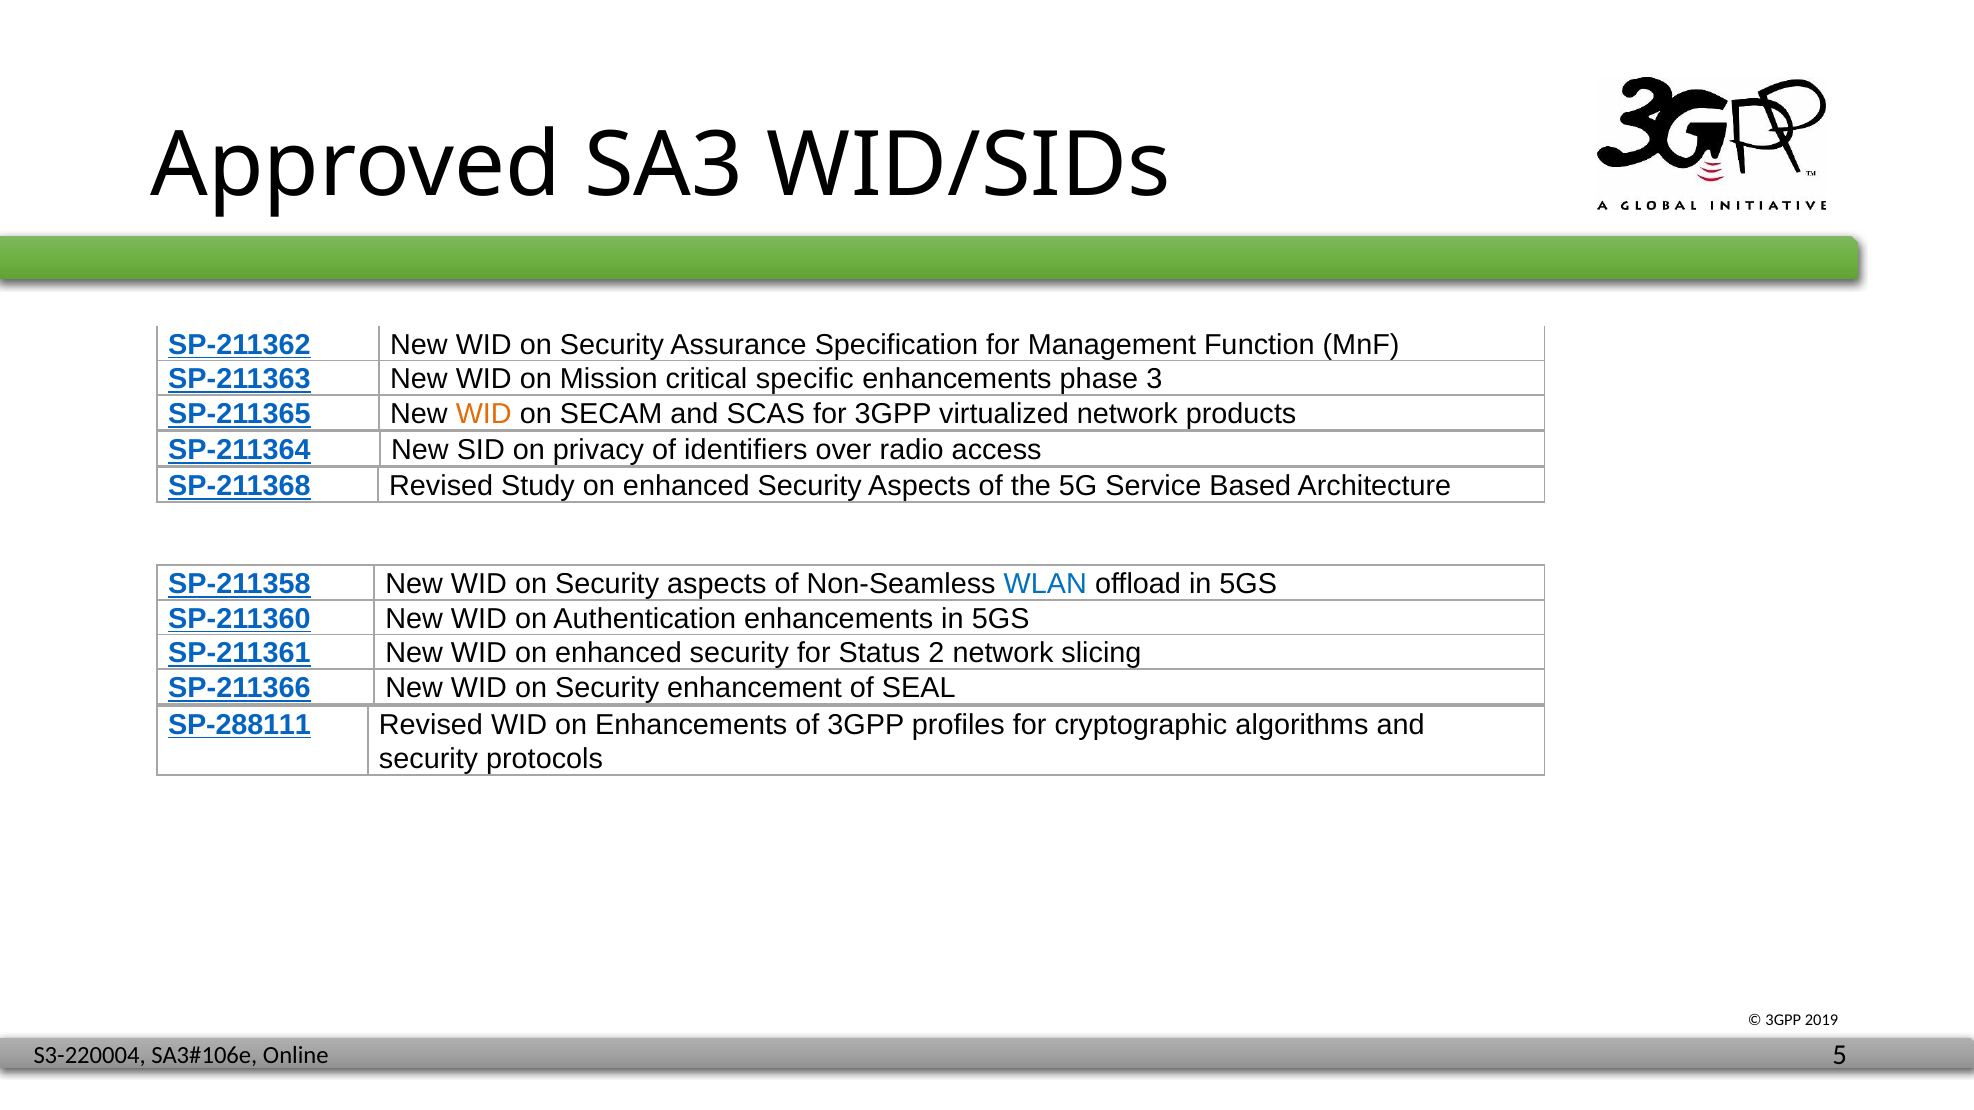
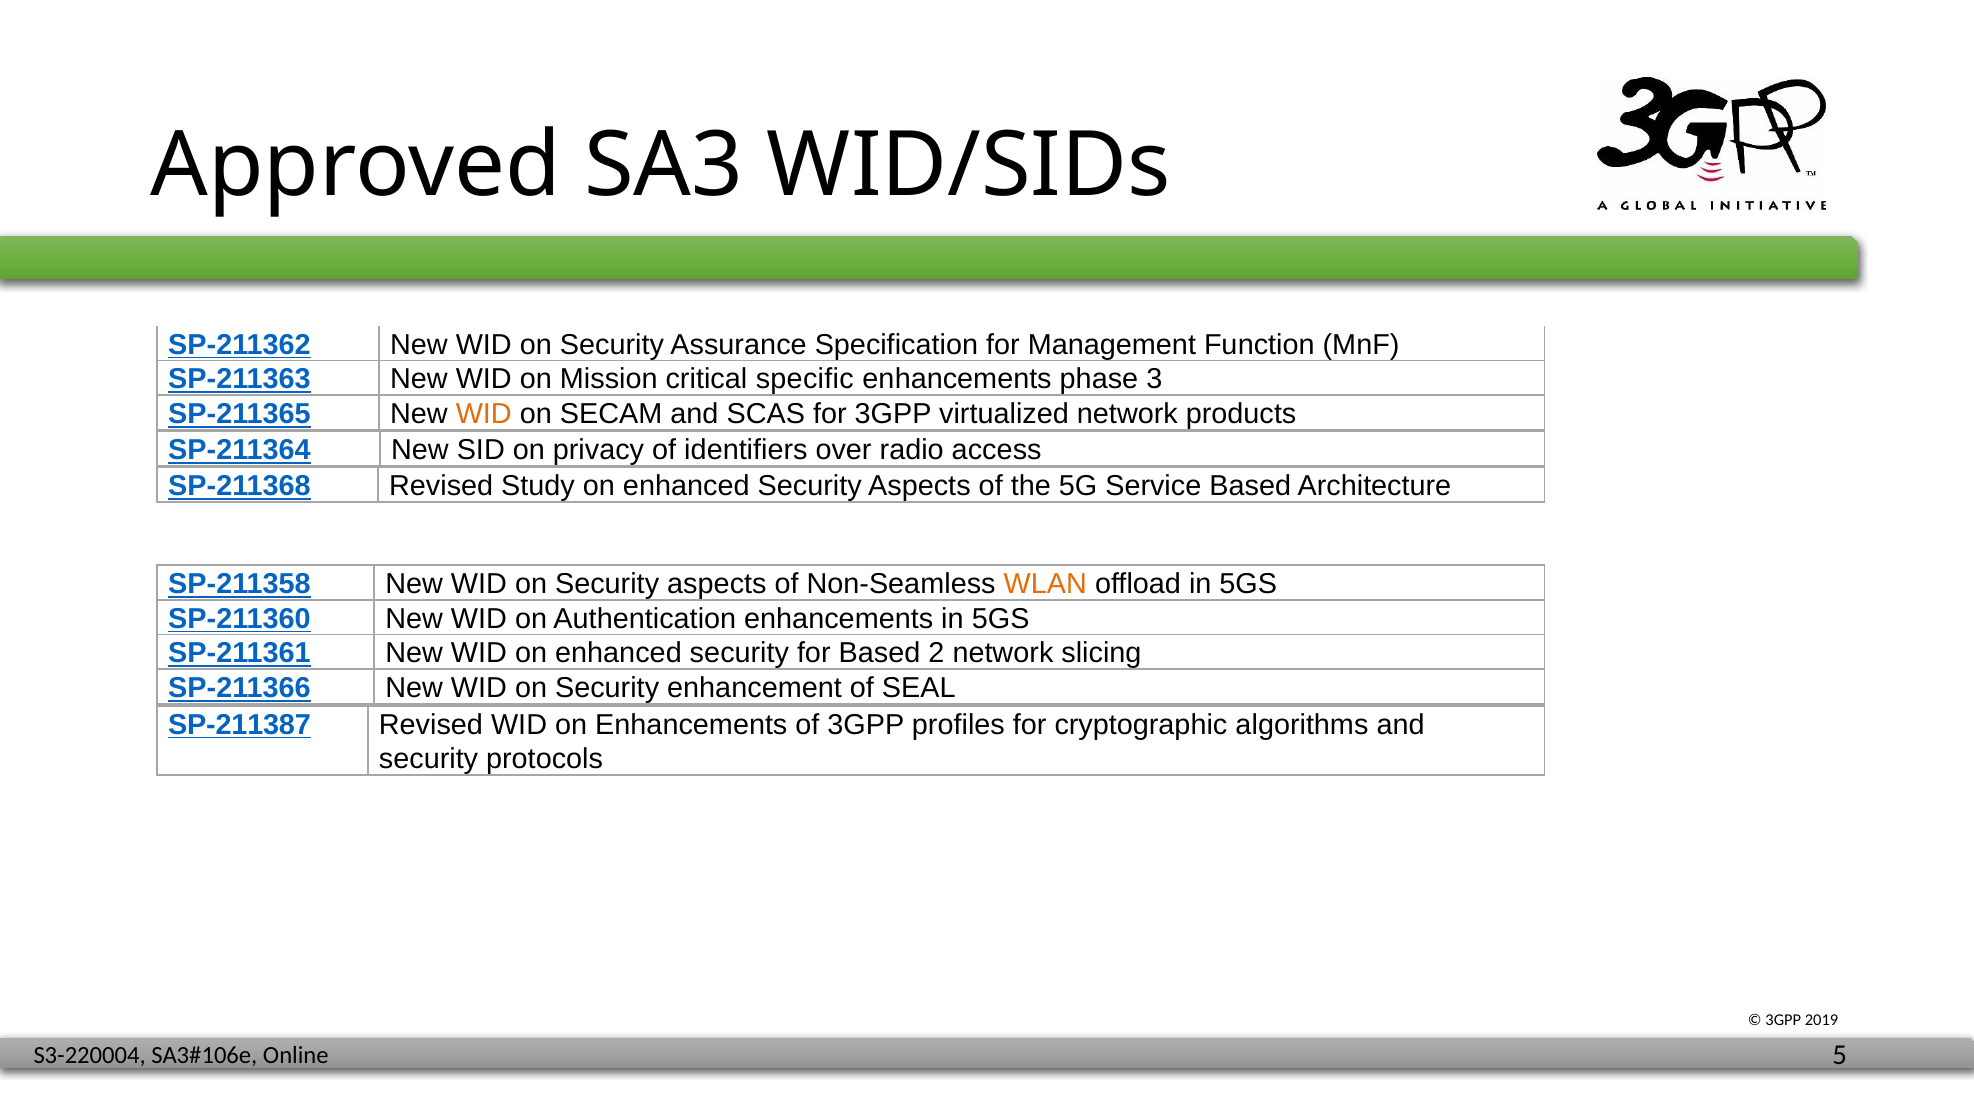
WLAN colour: blue -> orange
for Status: Status -> Based
SP-288111: SP-288111 -> SP-211387
